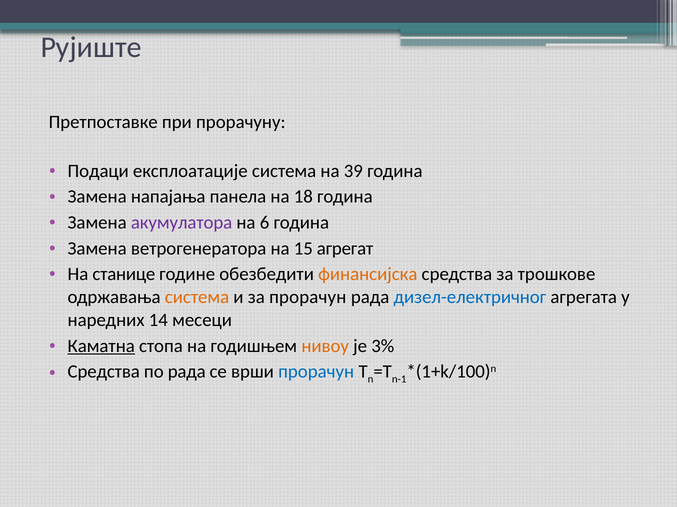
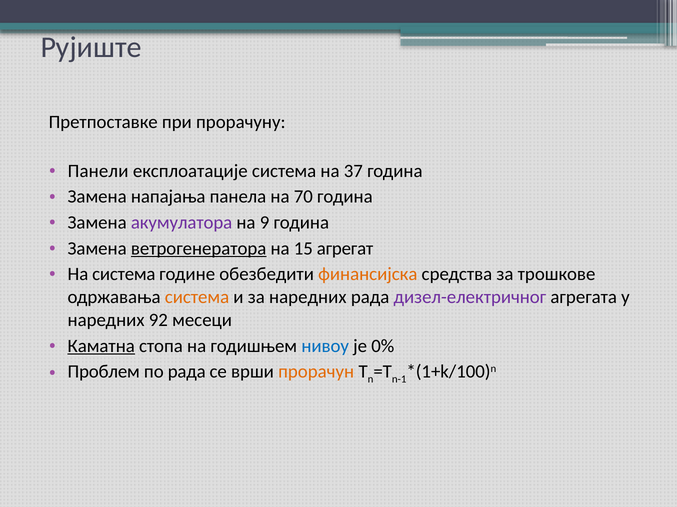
Подаци: Подаци -> Панели
39: 39 -> 37
18: 18 -> 70
6: 6 -> 9
ветрогенератора underline: none -> present
На станице: станице -> система
за прорачун: прорачун -> наредних
дизел-електричног colour: blue -> purple
14: 14 -> 92
нивоу colour: orange -> blue
3%: 3% -> 0%
Средства at (104, 372): Средства -> Проблем
прорачун at (316, 372) colour: blue -> orange
